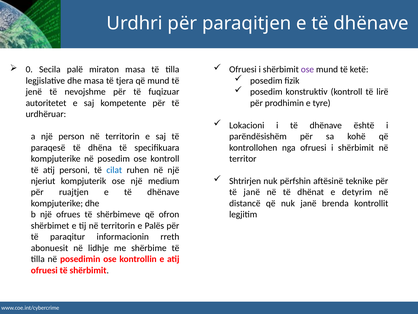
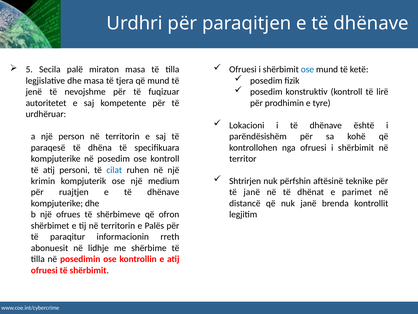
ose at (307, 69) colour: purple -> blue
0: 0 -> 5
njeriut: njeriut -> krimin
detyrim: detyrim -> parimet
